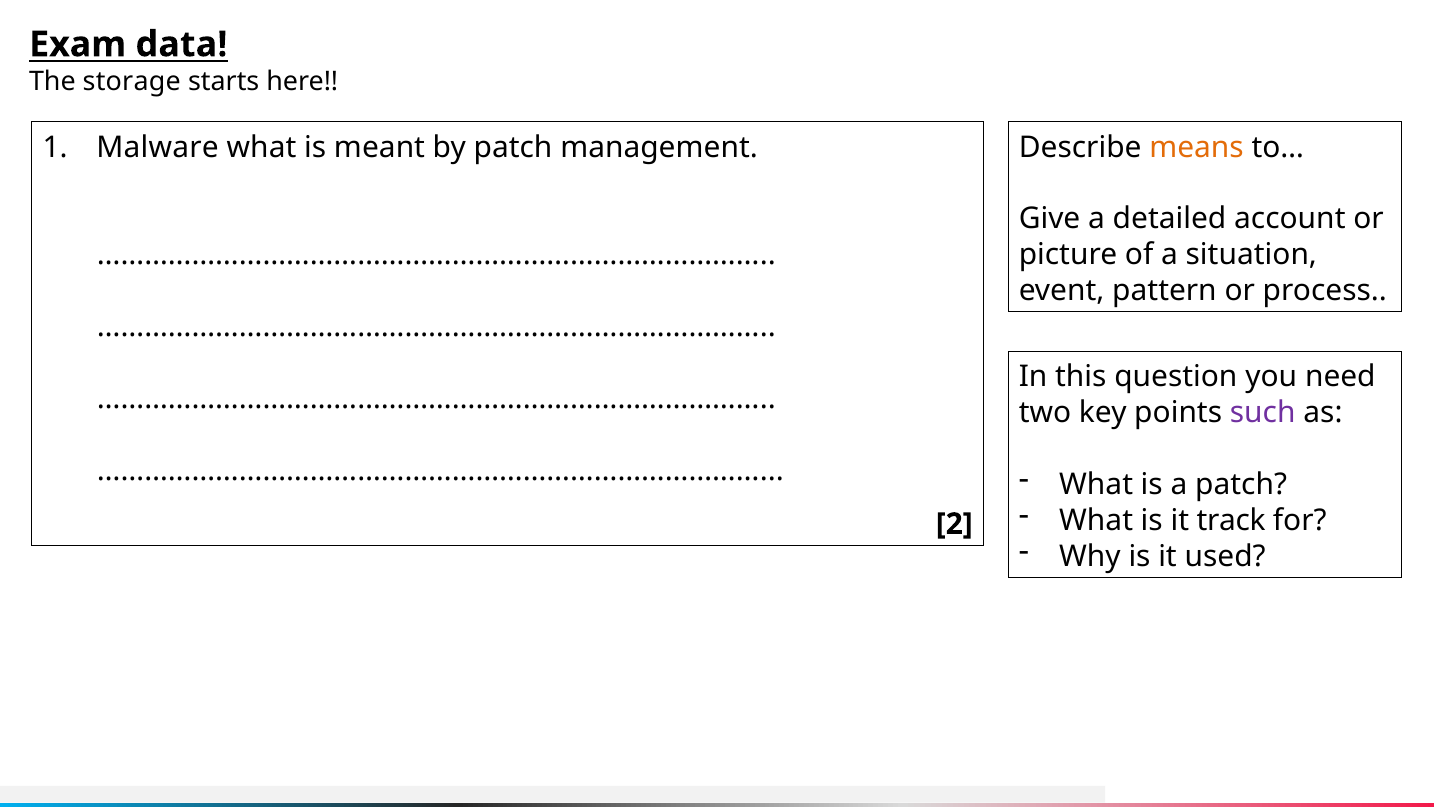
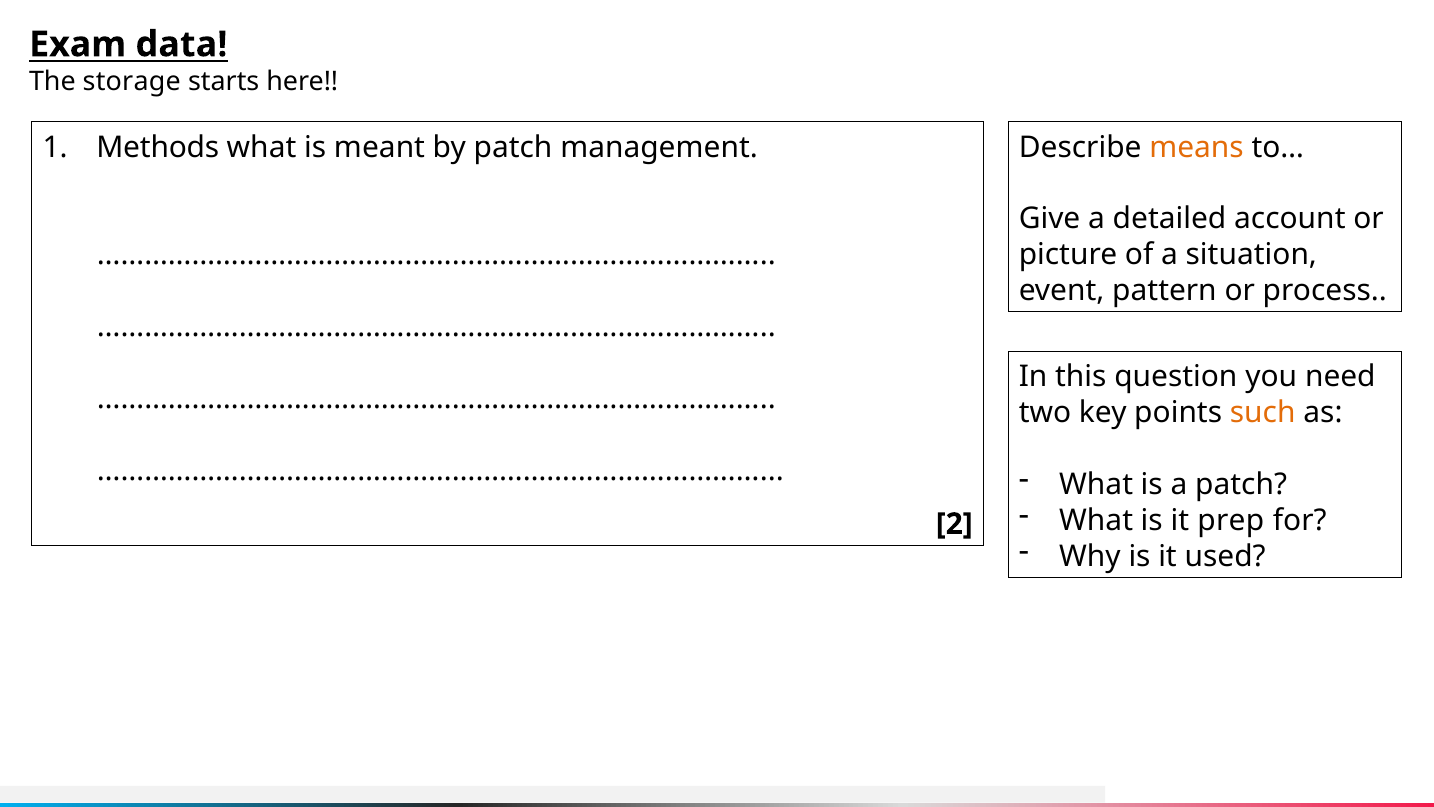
Malware: Malware -> Methods
such colour: purple -> orange
track: track -> prep
